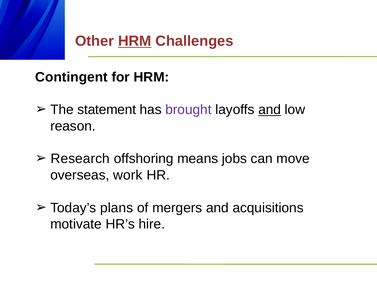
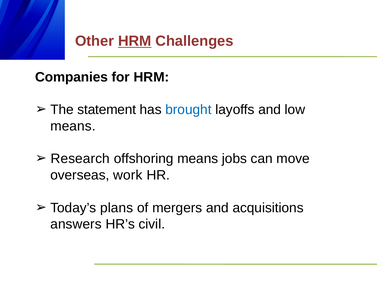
Contingent: Contingent -> Companies
brought colour: purple -> blue
and at (270, 110) underline: present -> none
reason at (73, 126): reason -> means
motivate: motivate -> answers
hire: hire -> civil
